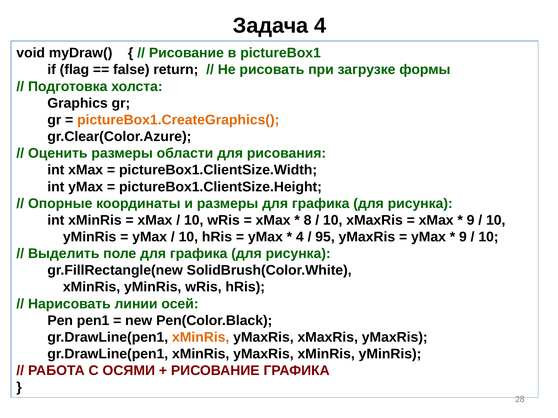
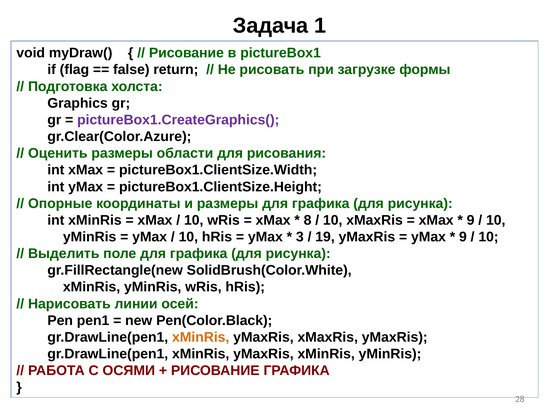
Задача 4: 4 -> 1
pictureBox1.CreateGraphics( colour: orange -> purple
4 at (300, 237): 4 -> 3
95: 95 -> 19
